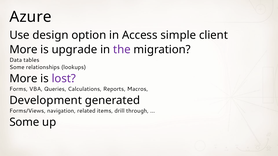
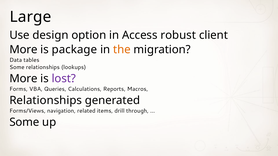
Azure: Azure -> Large
simple: simple -> robust
upgrade: upgrade -> package
the colour: purple -> orange
Development at (46, 101): Development -> Relationships
